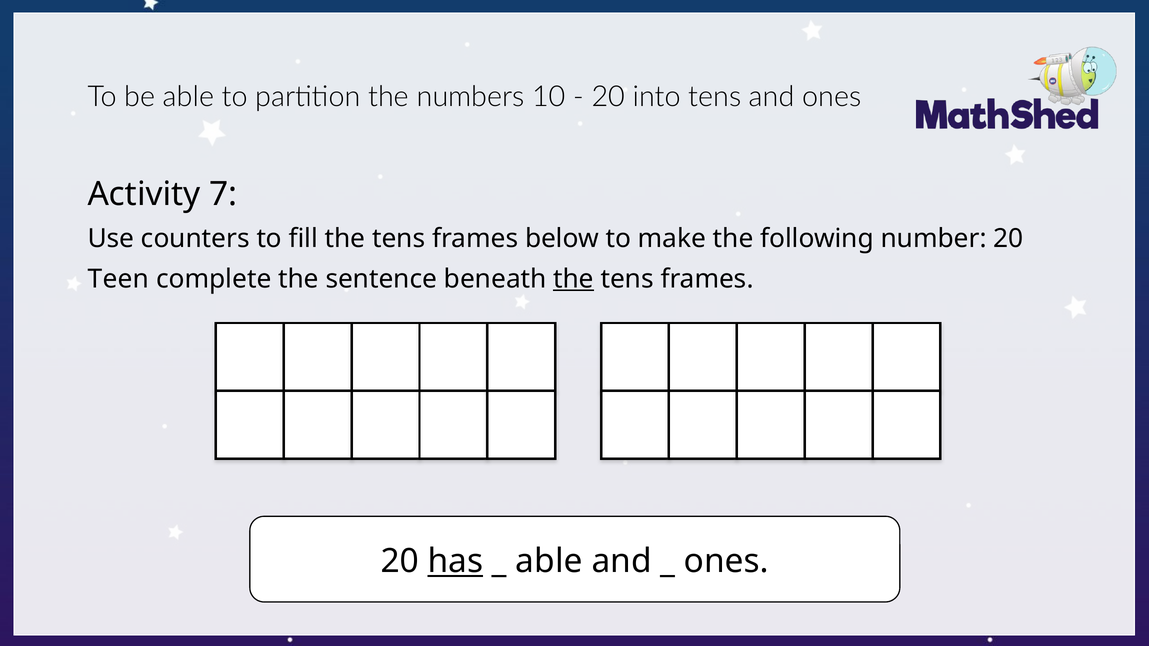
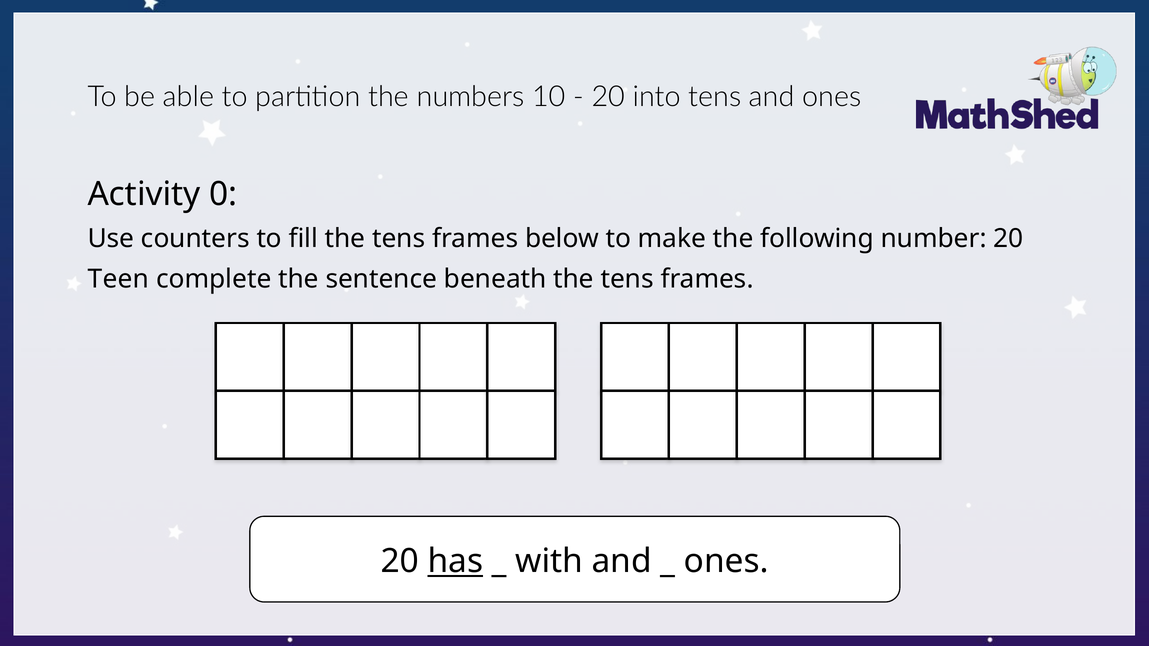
7: 7 -> 0
the at (574, 279) underline: present -> none
able at (549, 562): able -> with
